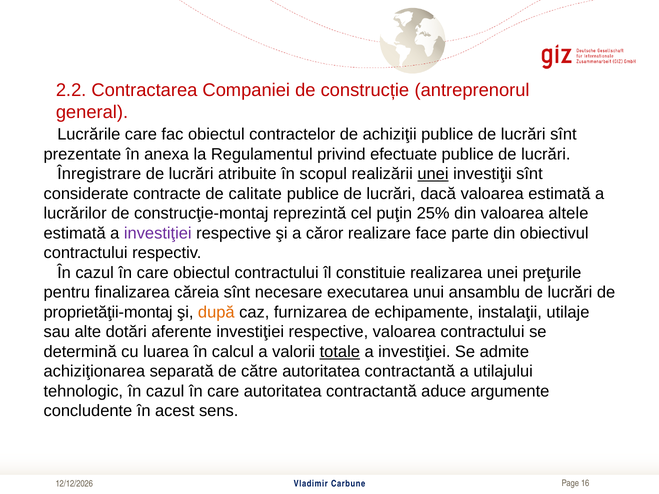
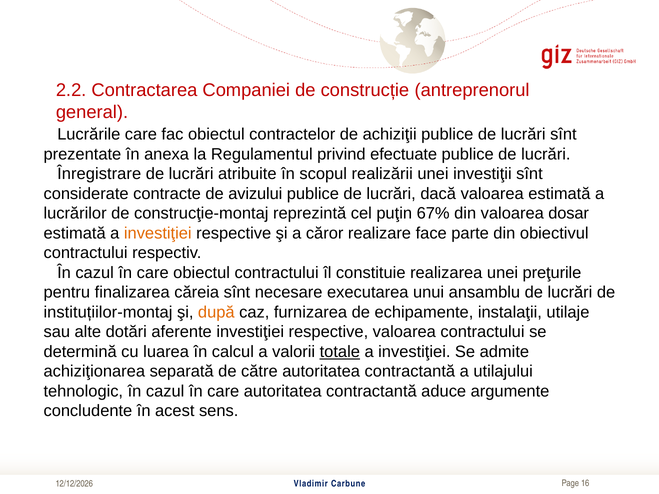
unei at (433, 174) underline: present -> none
calitate: calitate -> avizului
25%: 25% -> 67%
altele: altele -> dosar
investiţiei at (158, 233) colour: purple -> orange
proprietăţii-montaj: proprietăţii-montaj -> instituțiilor-montaj
